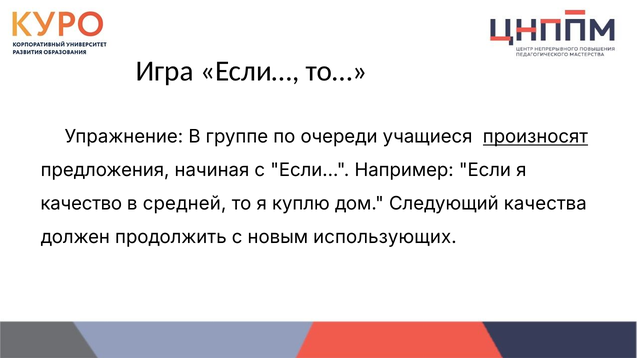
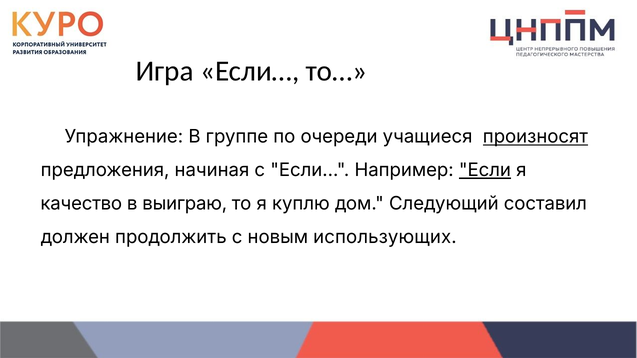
Если at (485, 170) underline: none -> present
средней: средней -> выиграю
качества: качества -> составил
